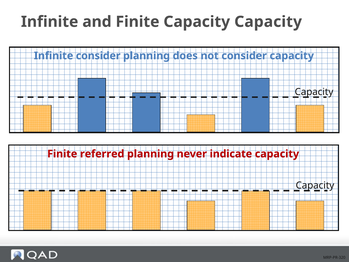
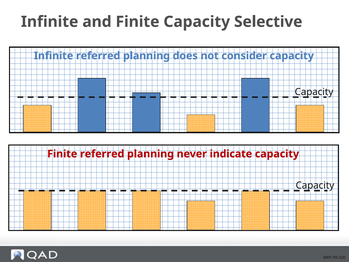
Finite Capacity Capacity: Capacity -> Selective
Infinite consider: consider -> referred
